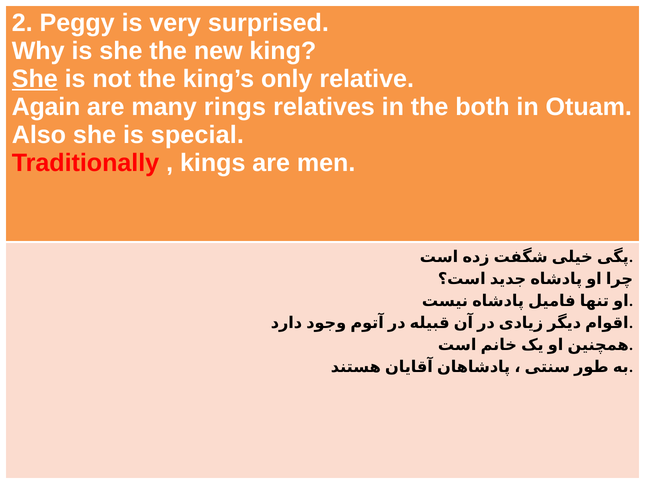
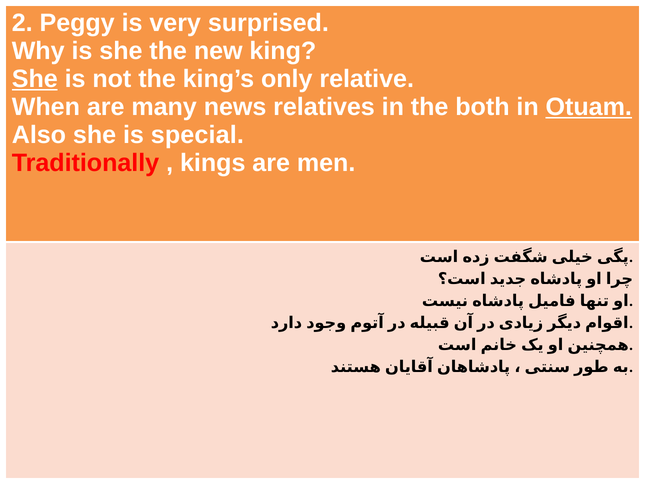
Again: Again -> When
rings: rings -> news
Otuam underline: none -> present
